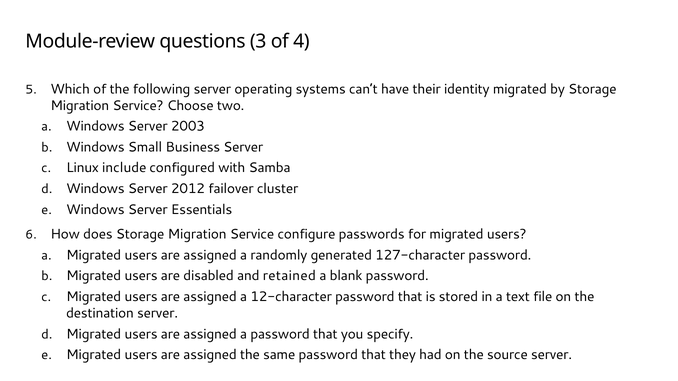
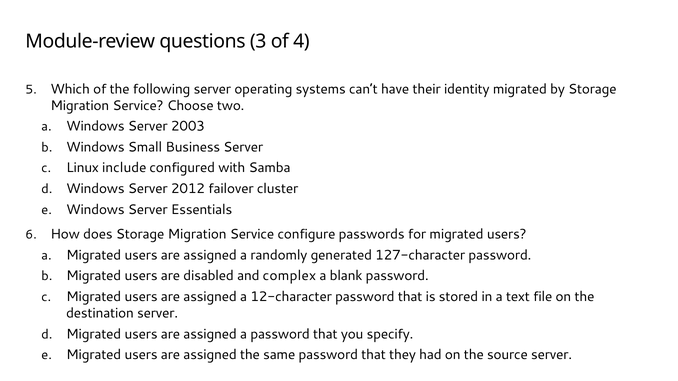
retained: retained -> complex
